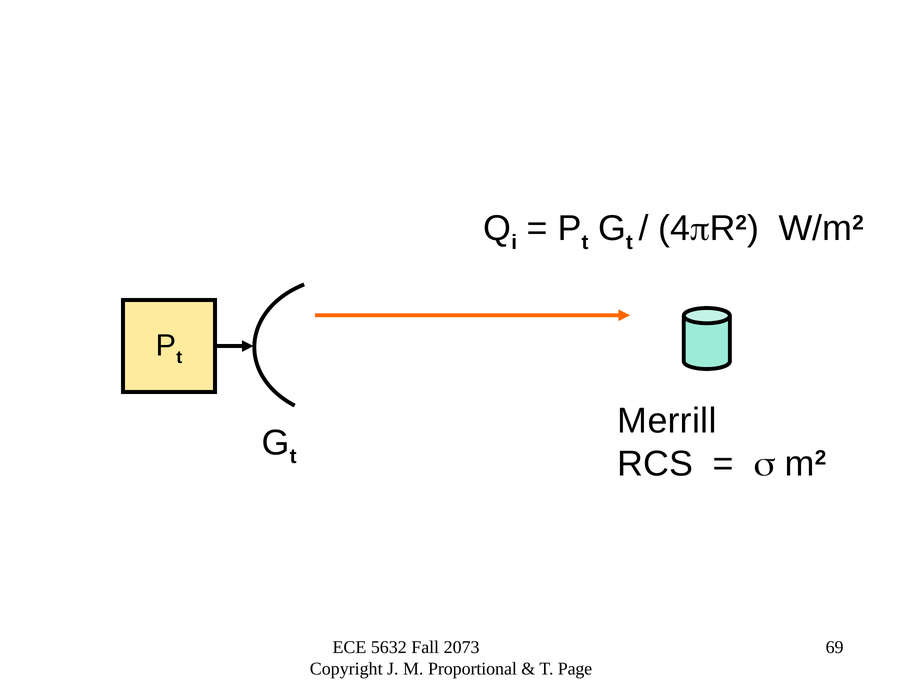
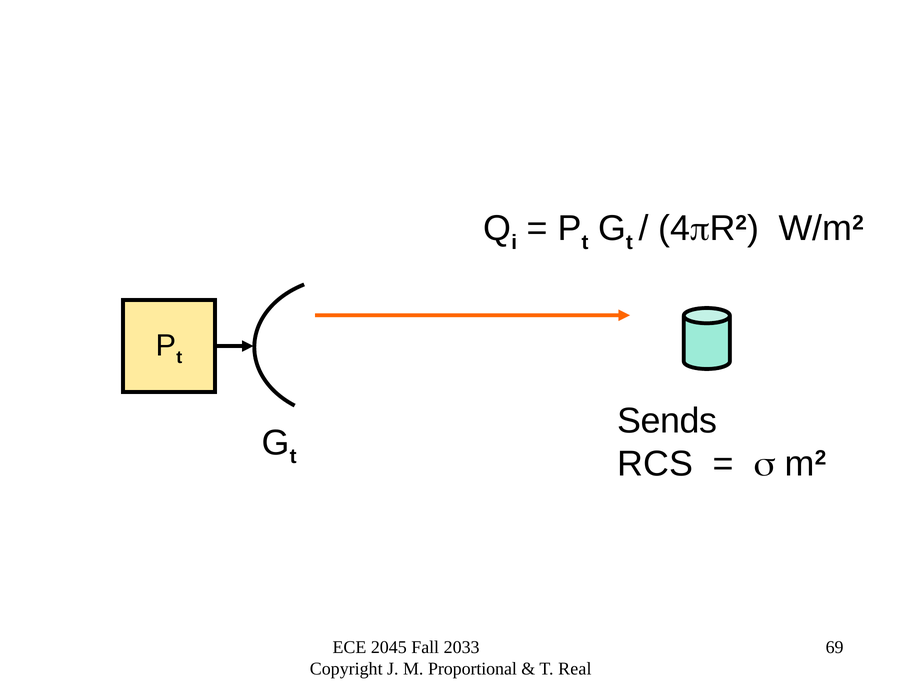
Merrill: Merrill -> Sends
5632: 5632 -> 2045
2073: 2073 -> 2033
Page: Page -> Real
